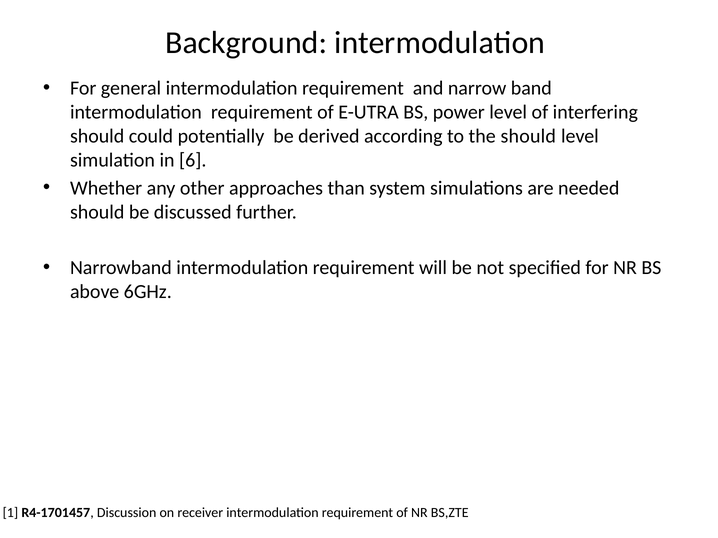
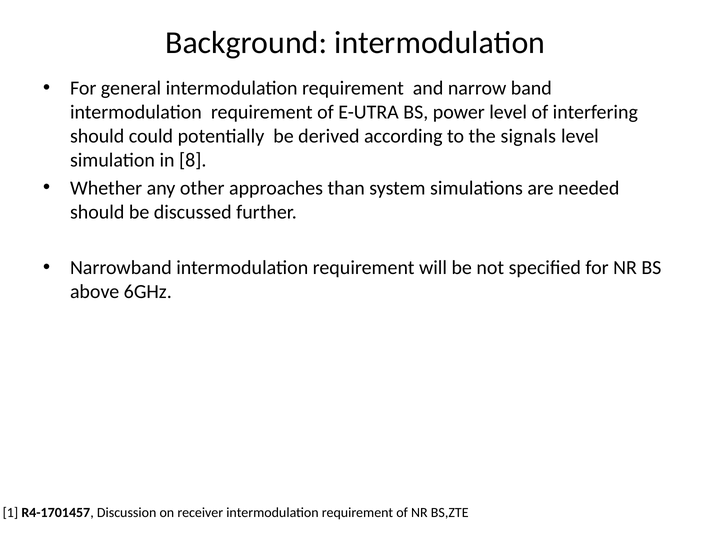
the should: should -> signals
6: 6 -> 8
